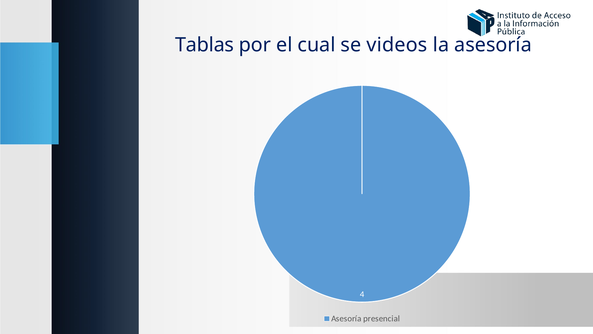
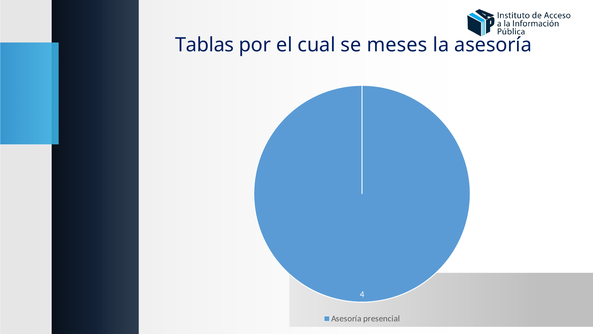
videos: videos -> meses
